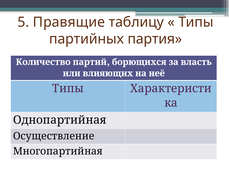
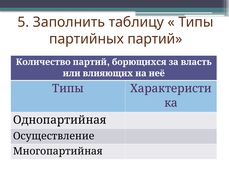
Правящие: Правящие -> Заполнить
партия: партия -> партий
